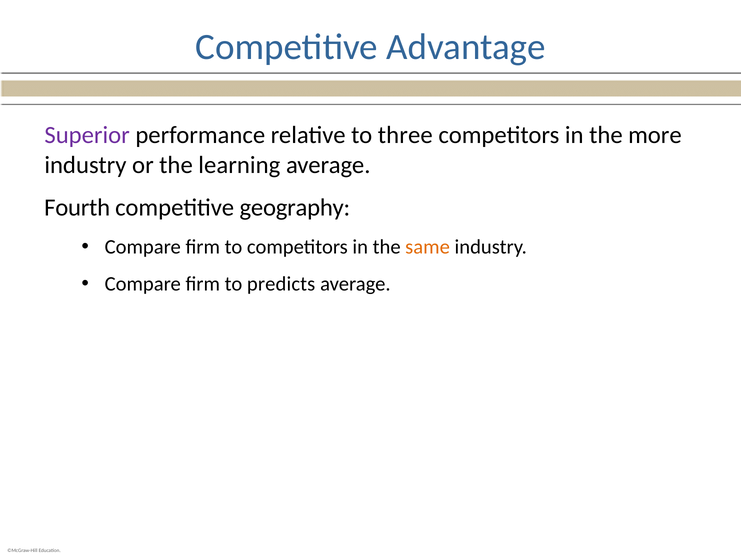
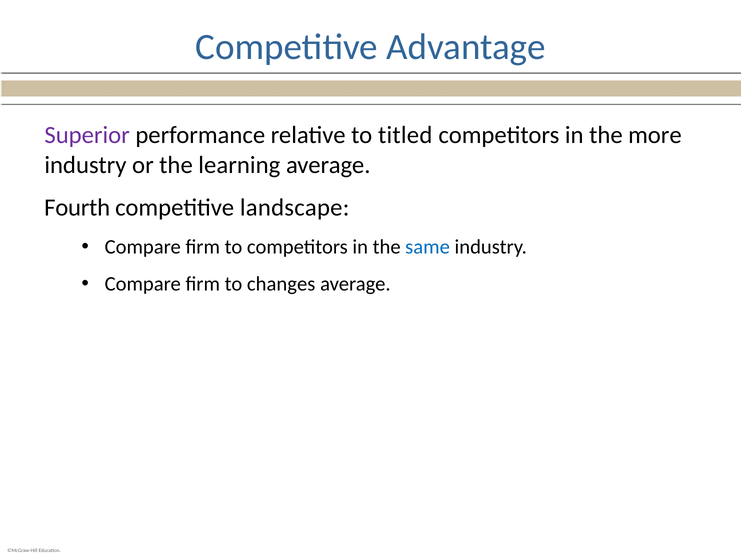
three: three -> titled
geography: geography -> landscape
same colour: orange -> blue
predicts: predicts -> changes
